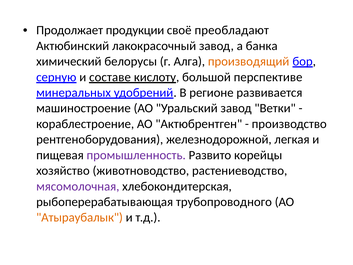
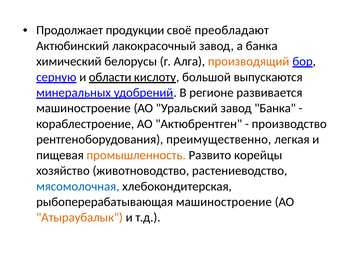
составе: составе -> области
перспективе: перспективе -> выпускаются
завод Ветки: Ветки -> Банка
железнодорожной: железнодорожной -> преимущественно
промышленность colour: purple -> orange
мясомолочная colour: purple -> blue
рыбоперерабатывающая трубопроводного: трубопроводного -> машиностроение
